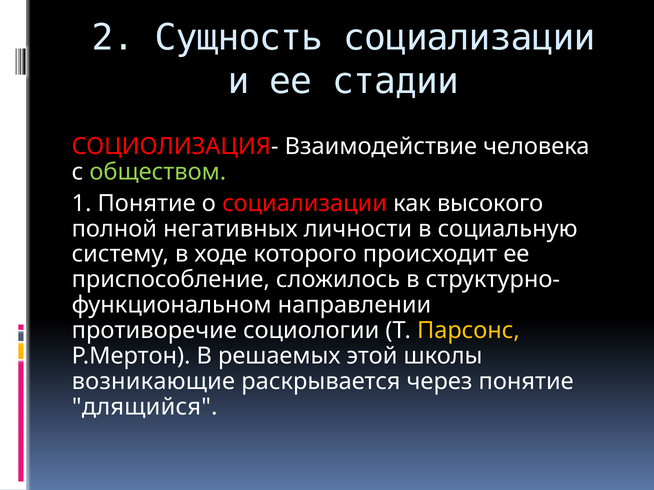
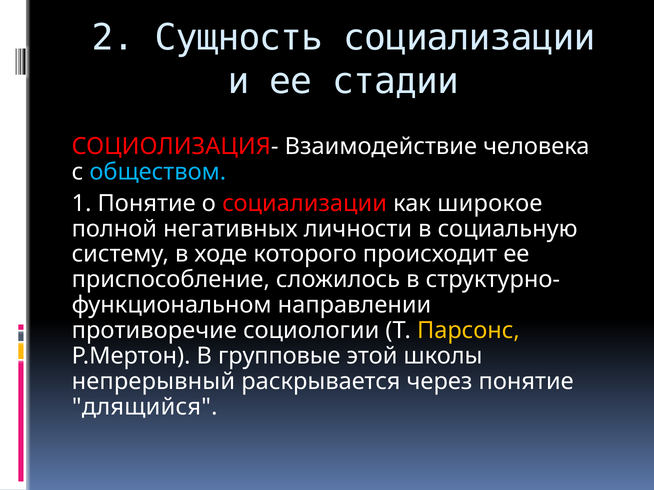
обществом colour: light green -> light blue
высокого: высокого -> широкое
решаемых: решаемых -> групповые
возникающие: возникающие -> непрерывный
